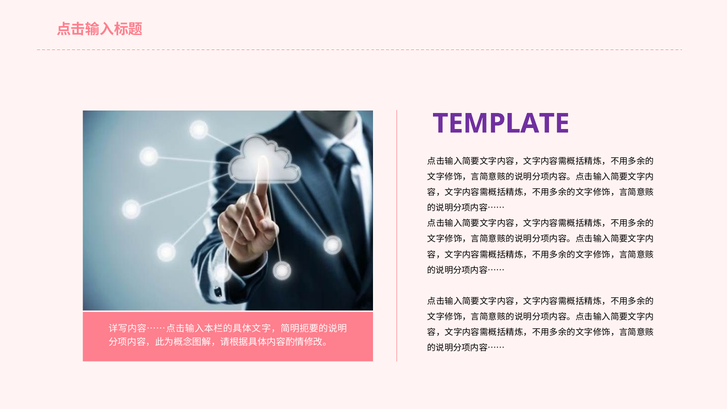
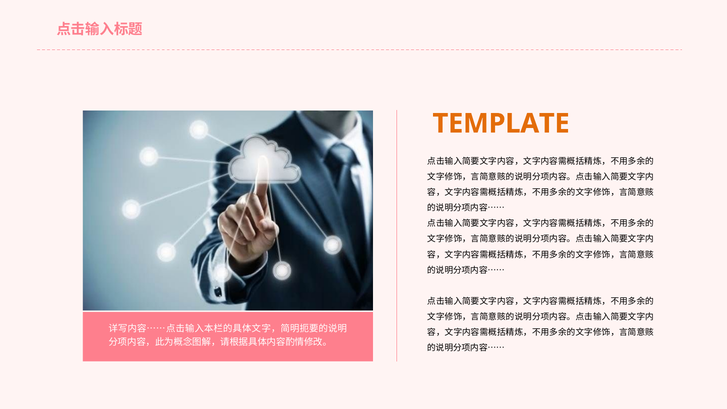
TEMPLATE colour: purple -> orange
